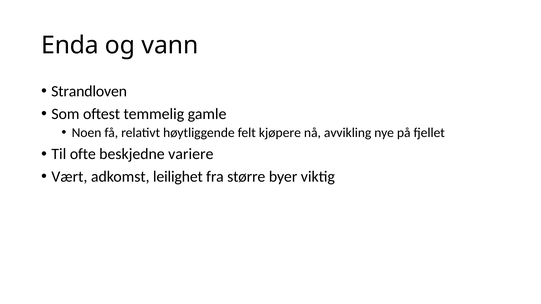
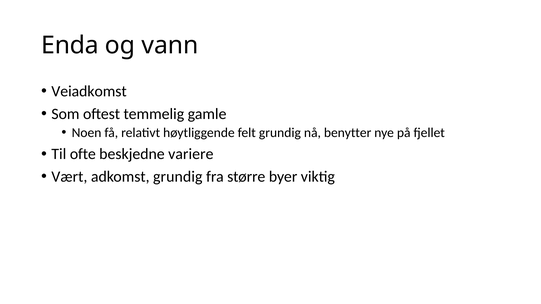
Strandloven: Strandloven -> Veiadkomst
felt kjøpere: kjøpere -> grundig
avvikling: avvikling -> benytter
adkomst leilighet: leilighet -> grundig
